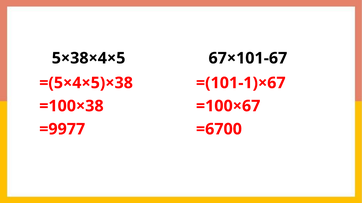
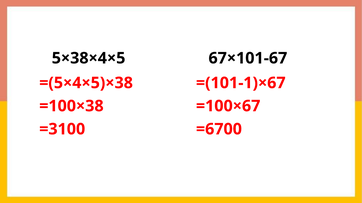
=9977: =9977 -> =3100
